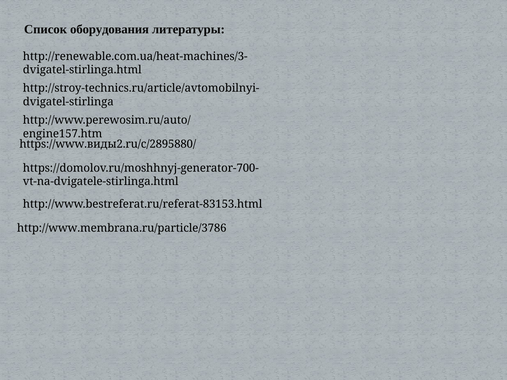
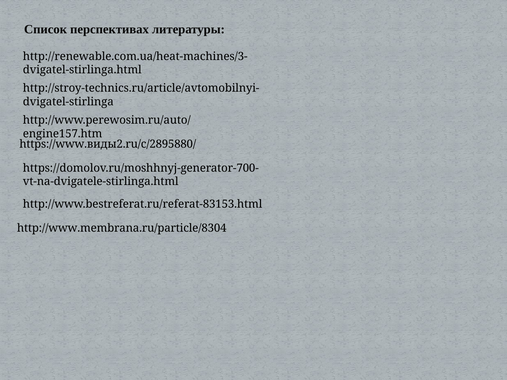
оборудования: оборудования -> перспективах
http://www.membrana.ru/particle/3786: http://www.membrana.ru/particle/3786 -> http://www.membrana.ru/particle/8304
